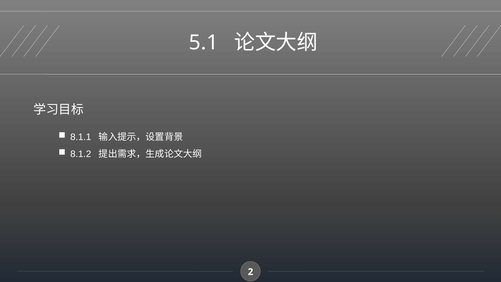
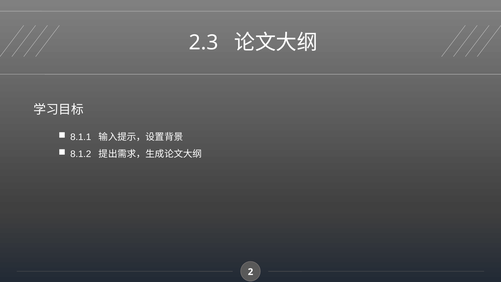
5.1: 5.1 -> 2.3
